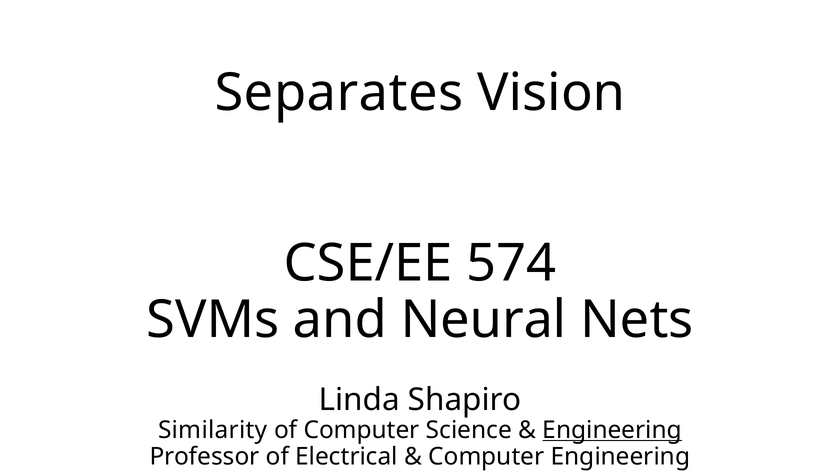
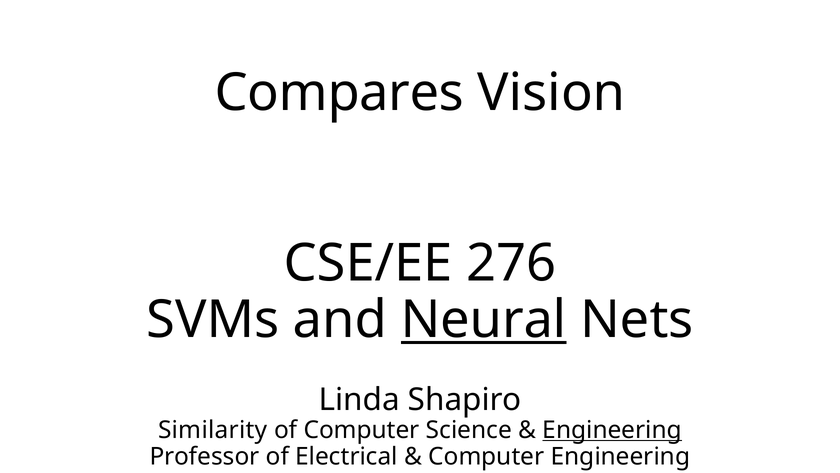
Separates: Separates -> Compares
574: 574 -> 276
Neural underline: none -> present
